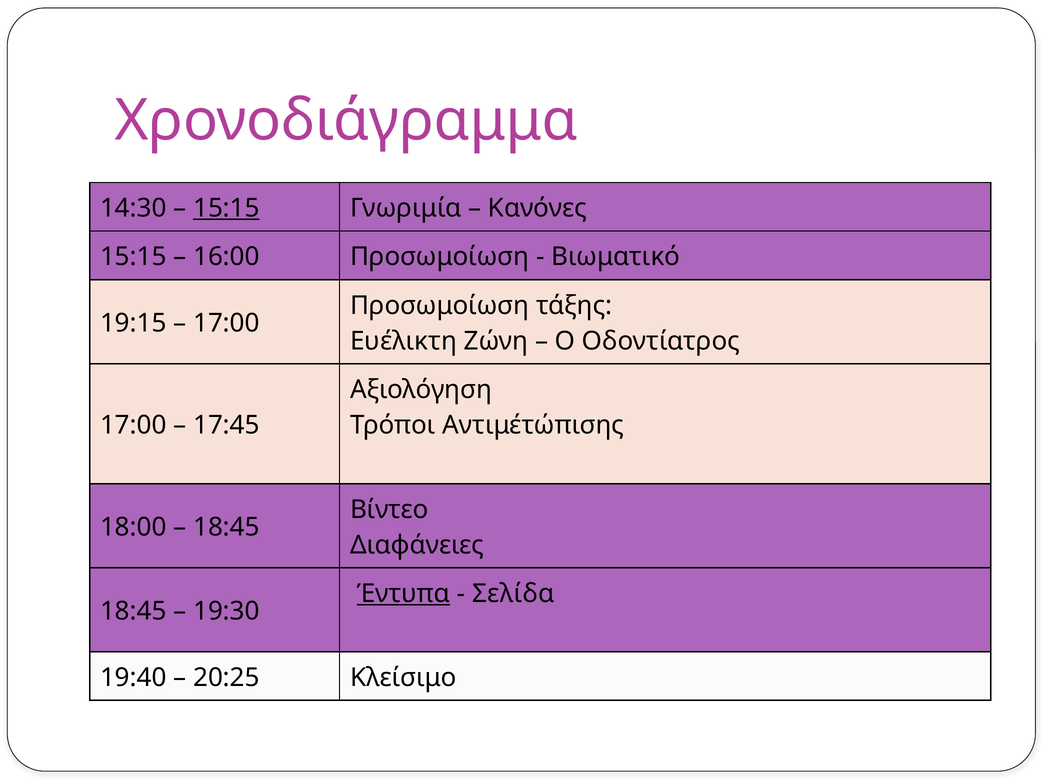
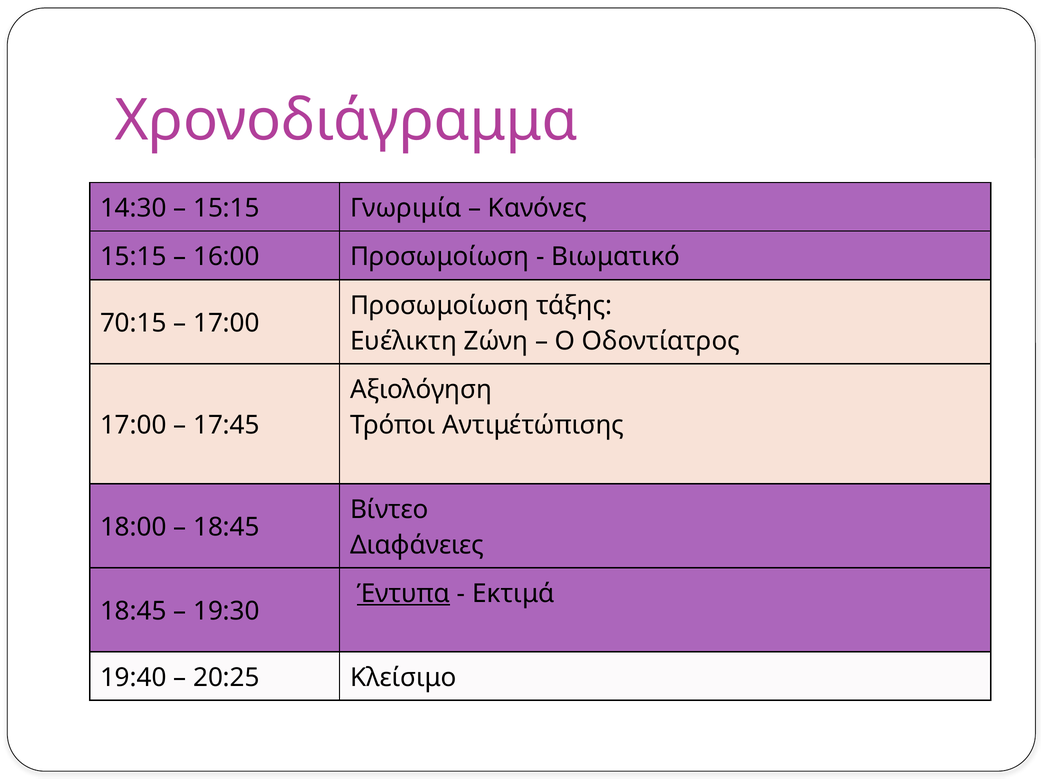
15:15 at (226, 208) underline: present -> none
19:15: 19:15 -> 70:15
Σελίδα: Σελίδα -> Εκτιμά
